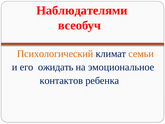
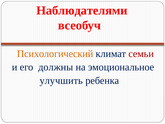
семьи colour: orange -> red
ожидать: ожидать -> должны
контактов: контактов -> улучшить
